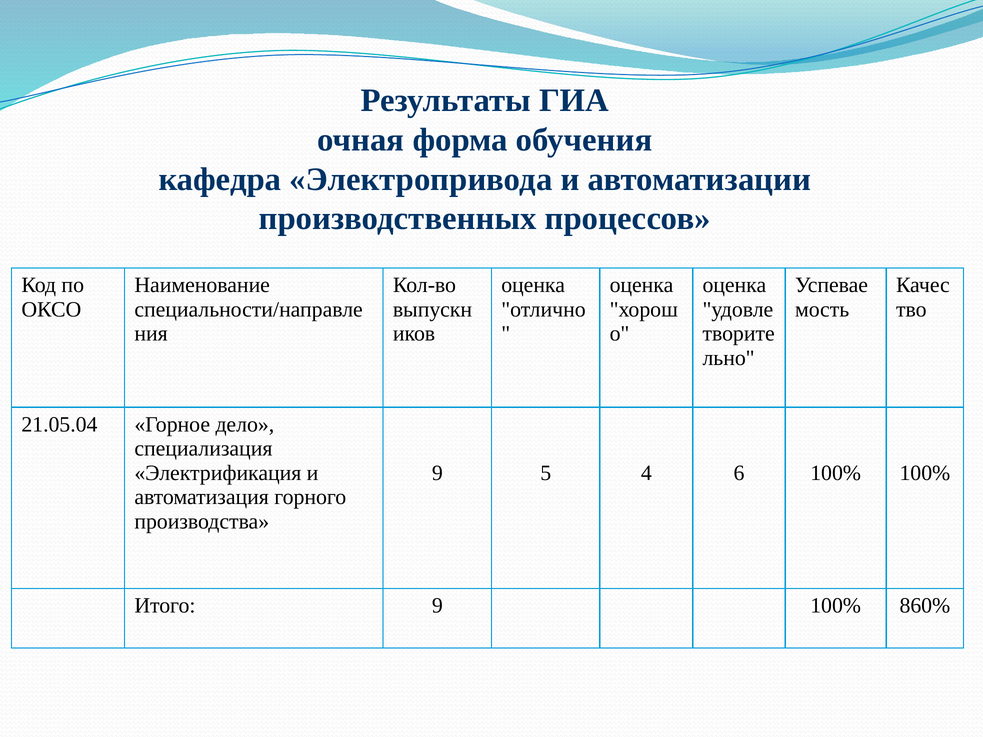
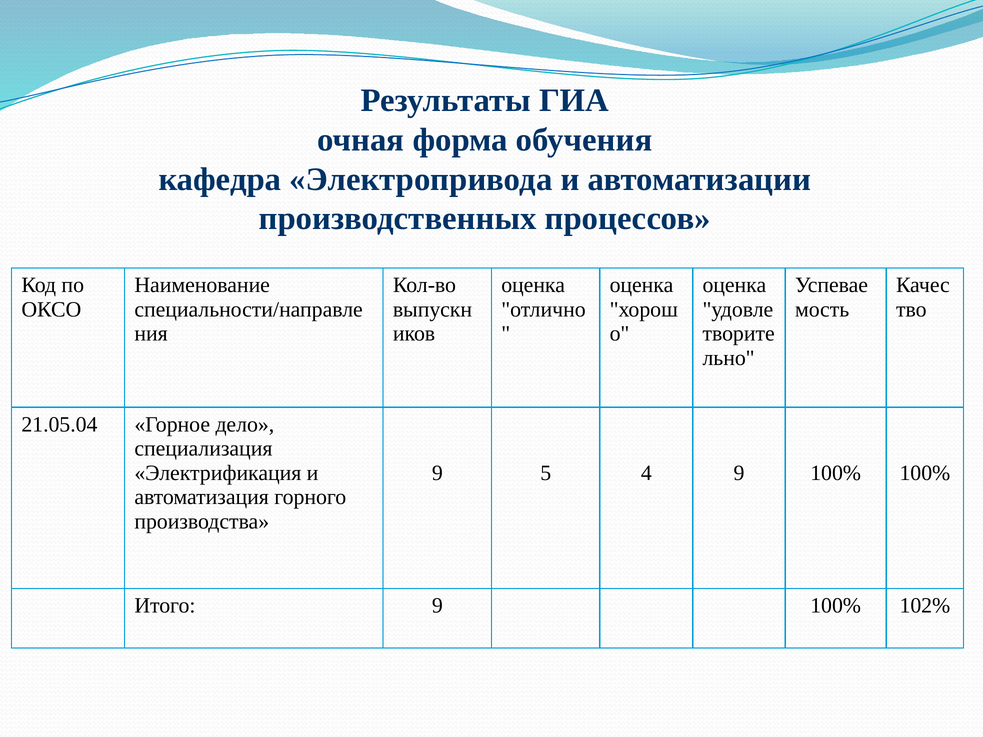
4 6: 6 -> 9
860%: 860% -> 102%
